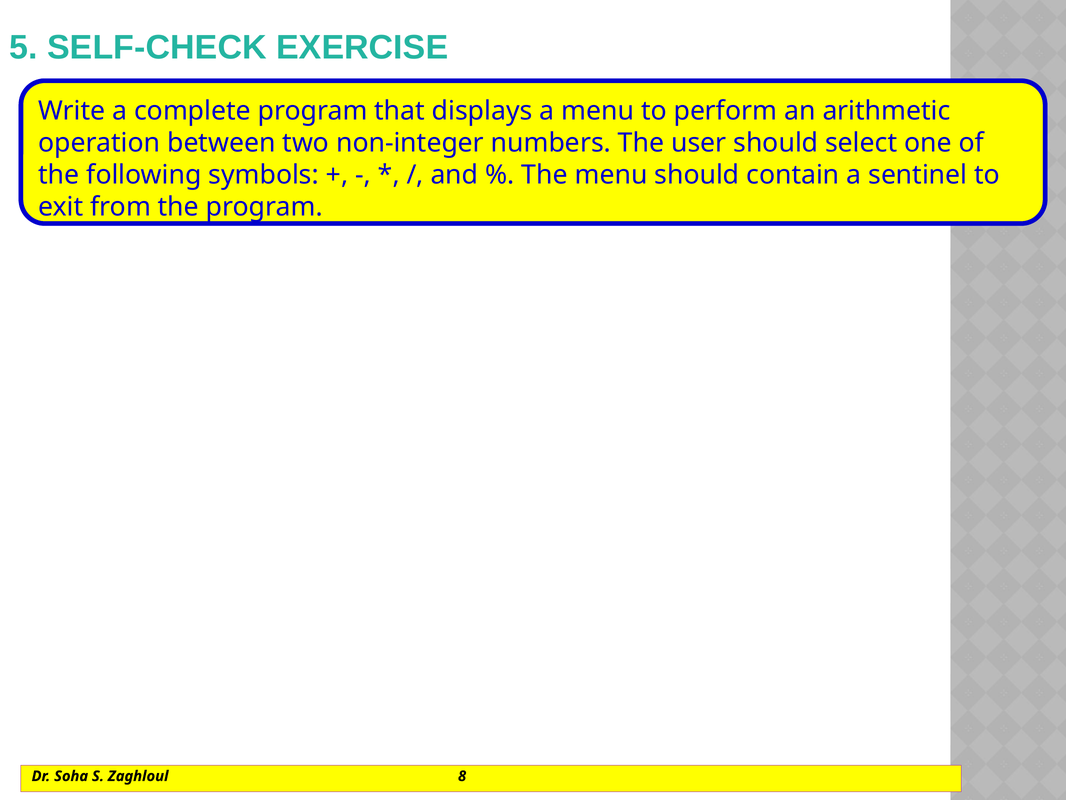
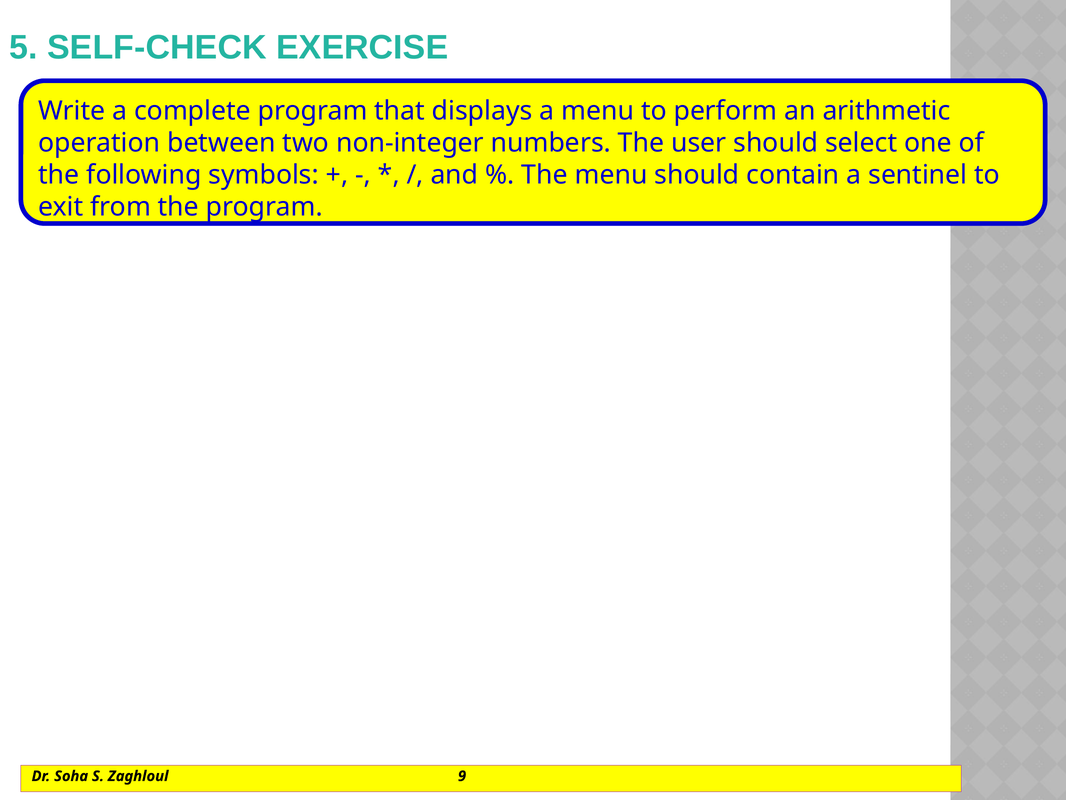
8: 8 -> 9
